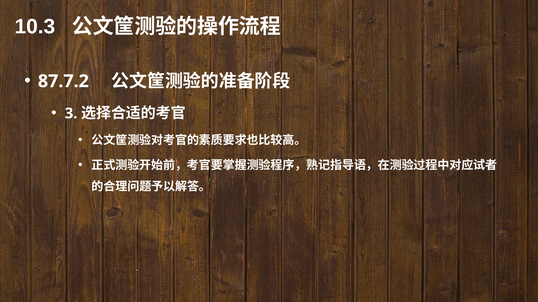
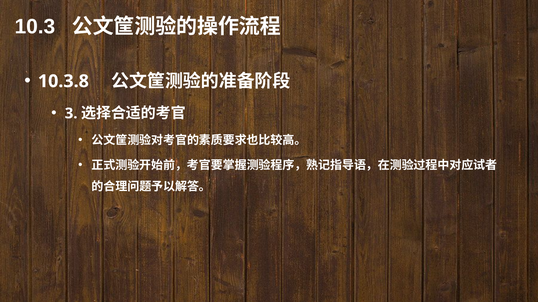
87.7.2: 87.7.2 -> 10.3.8
